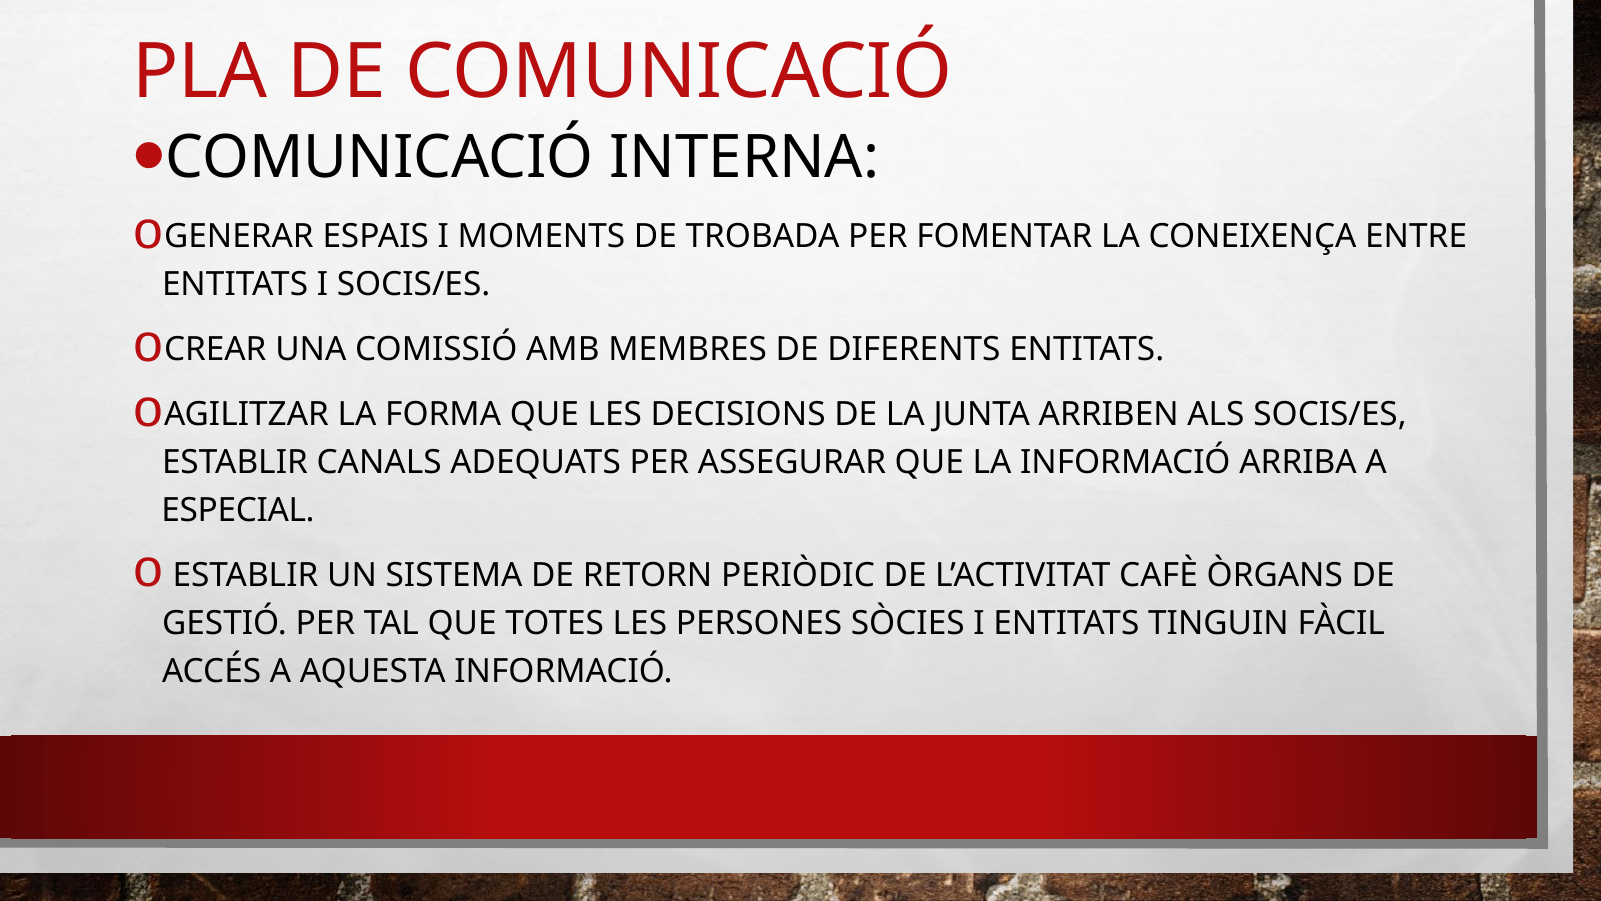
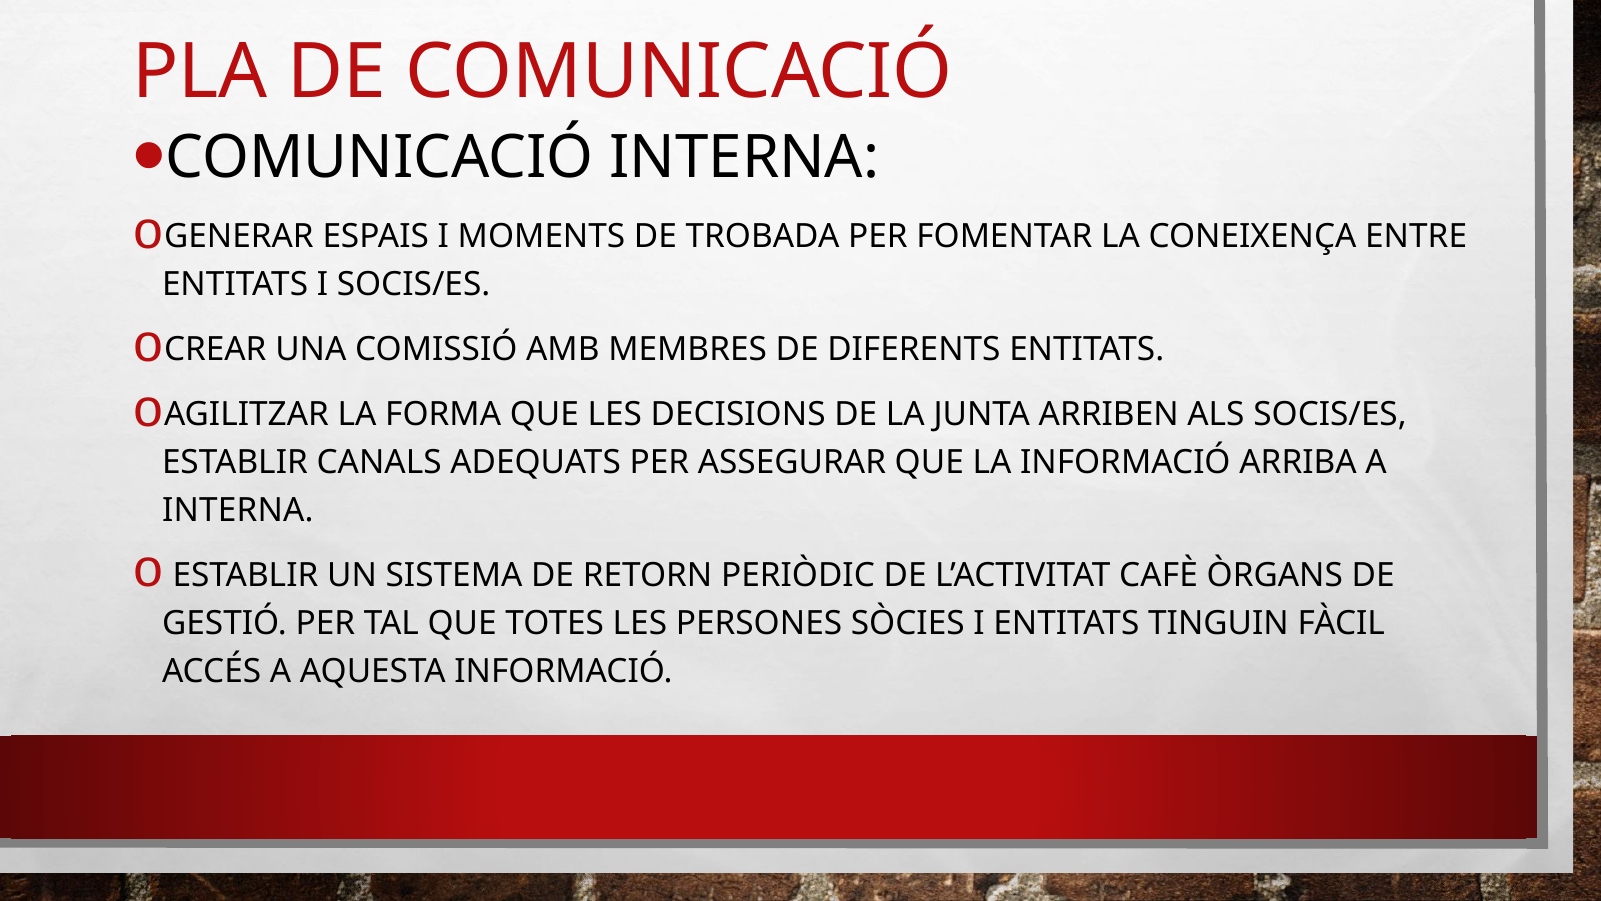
ESPECIAL at (238, 510): ESPECIAL -> INTERNA
